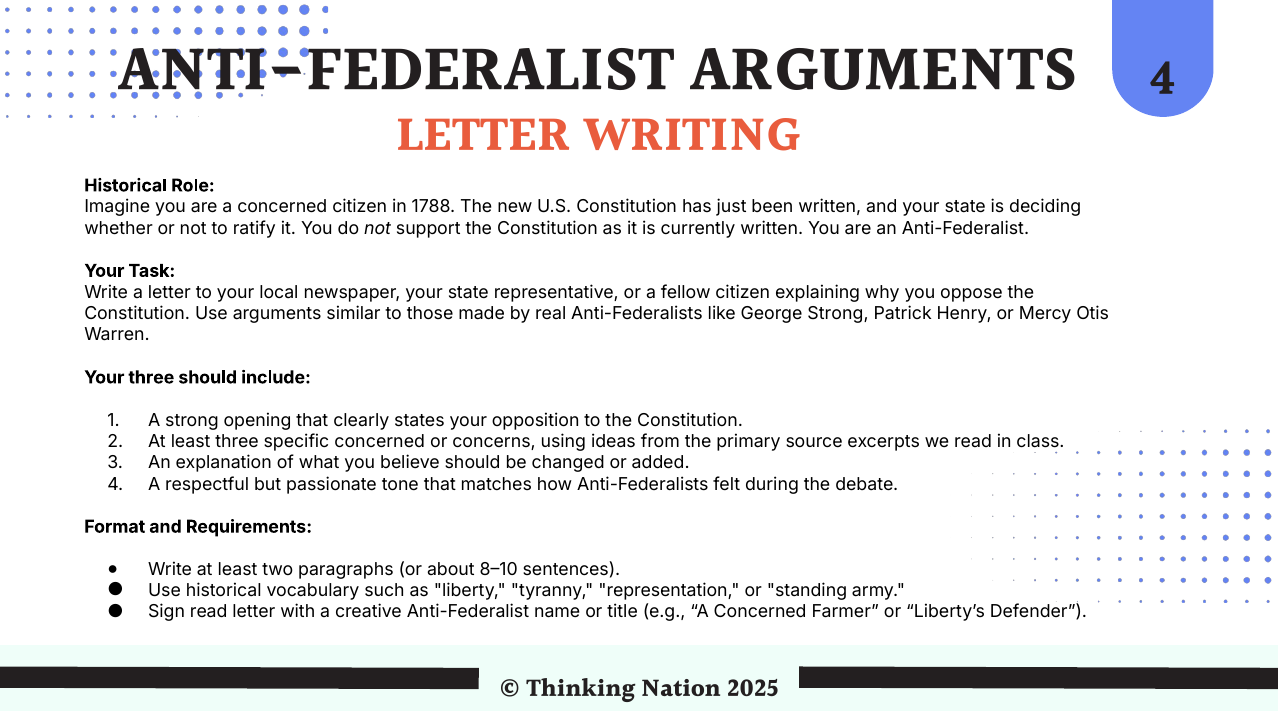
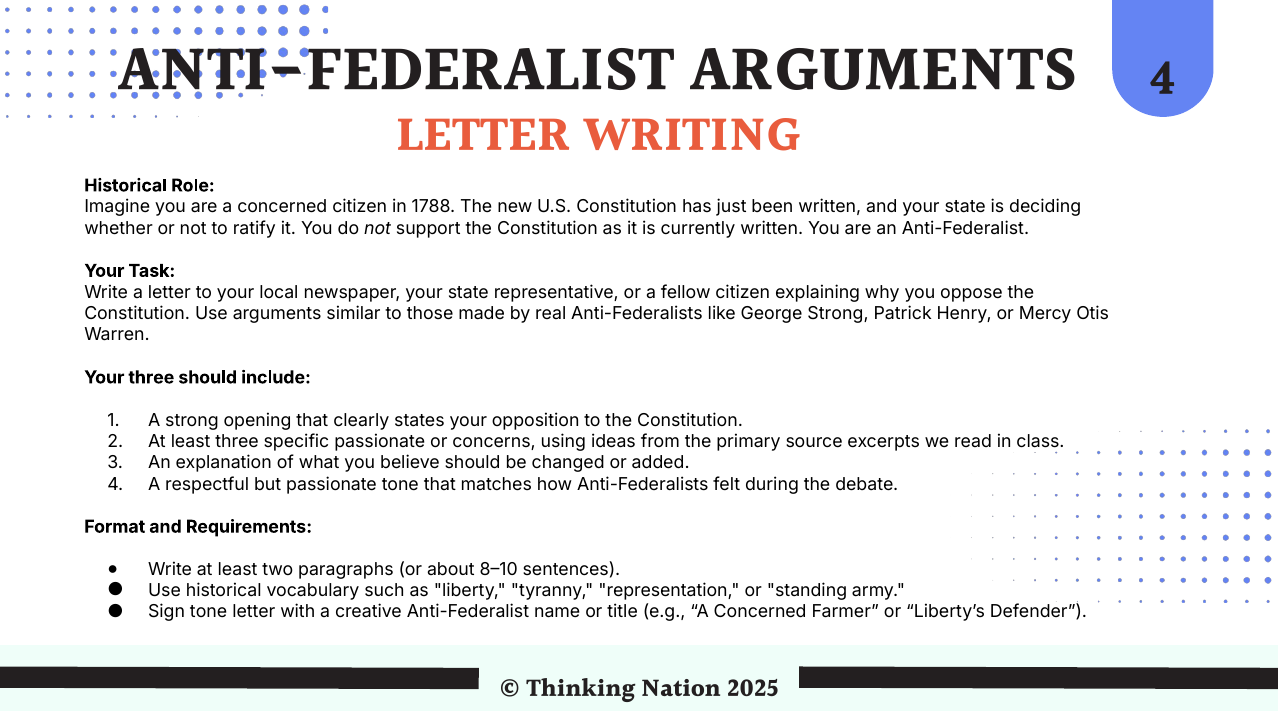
specific concerned: concerned -> passionate
Sign read: read -> tone
